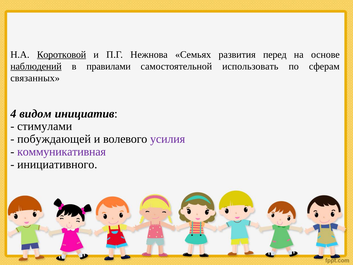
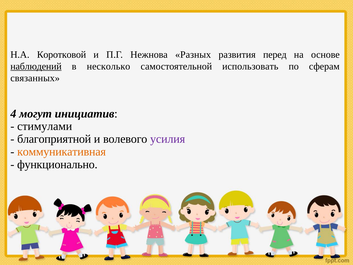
Коротковой underline: present -> none
Семьях: Семьях -> Разных
правилами: правилами -> несколько
видом: видом -> могут
побуждающей: побуждающей -> благоприятной
коммуникативная colour: purple -> orange
инициативного: инициативного -> функционально
